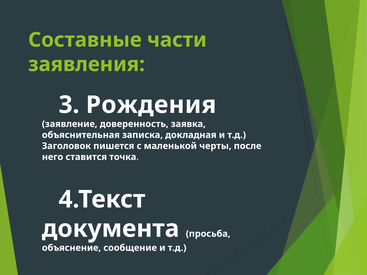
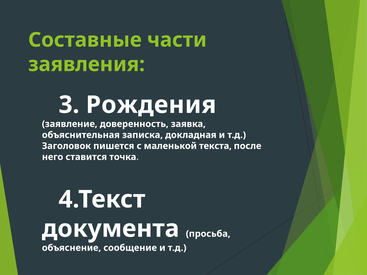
черты: черты -> текста
